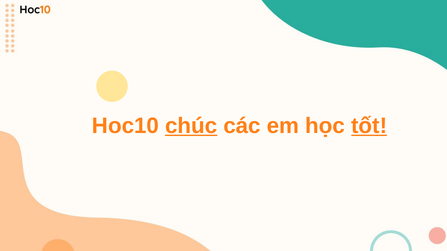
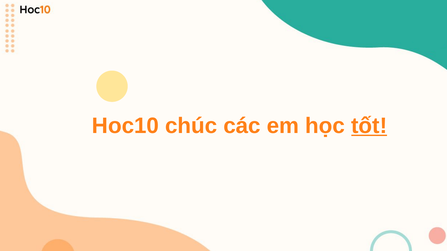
chúc underline: present -> none
